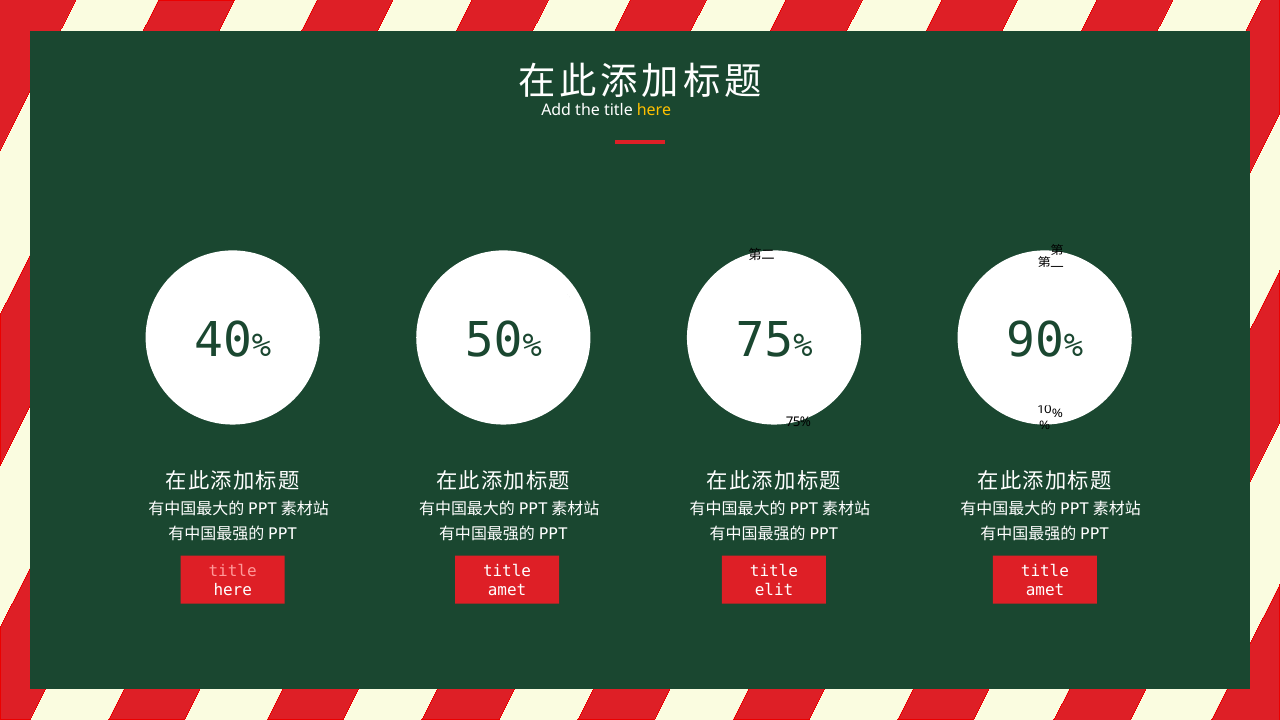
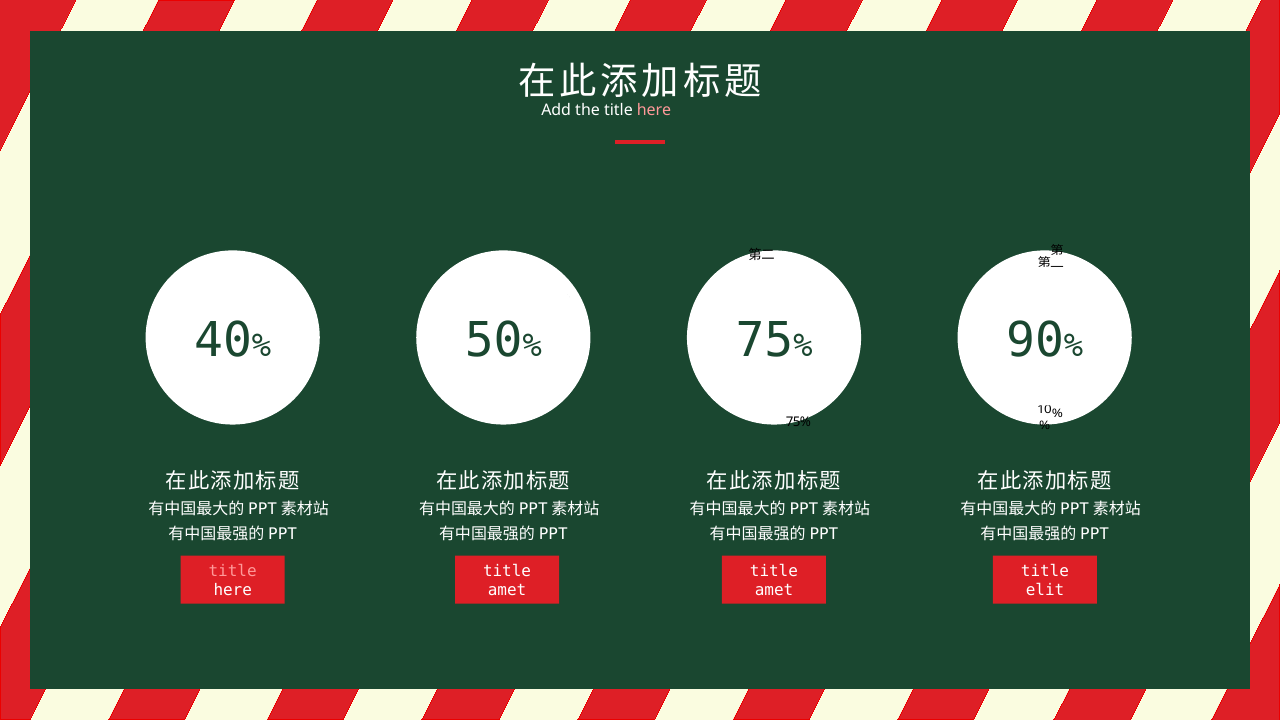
here at (654, 111) colour: yellow -> pink
elit at (774, 590): elit -> amet
amet at (1045, 590): amet -> elit
